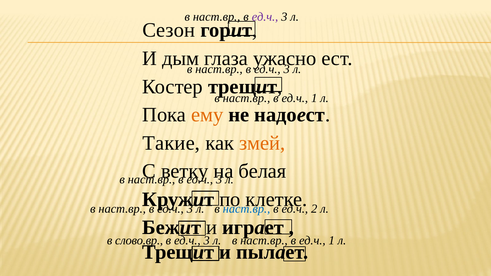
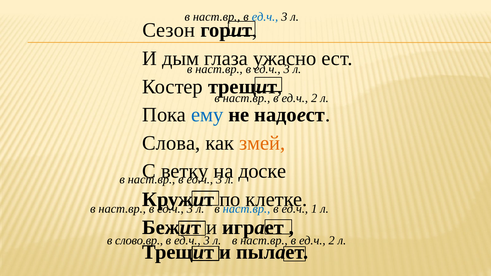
ед.ч at (265, 17) colour: purple -> blue
1 at (314, 98): 1 -> 2
ему colour: orange -> blue
Такие: Такие -> Слова
белая: белая -> доске
2: 2 -> 1
1 at (332, 241): 1 -> 2
